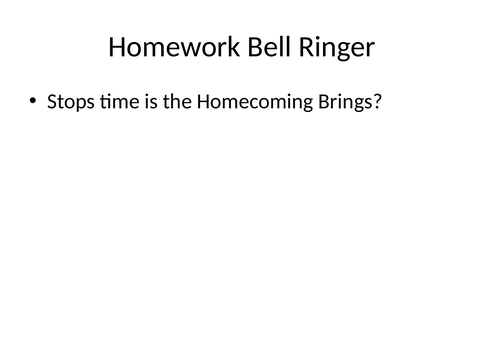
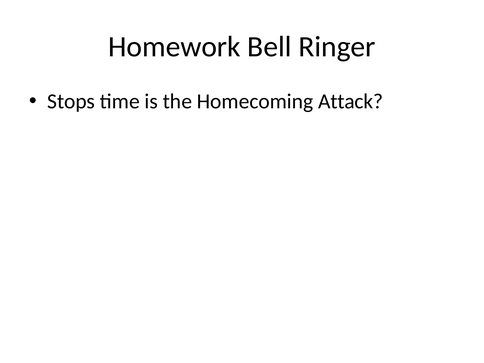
Brings: Brings -> Attack
